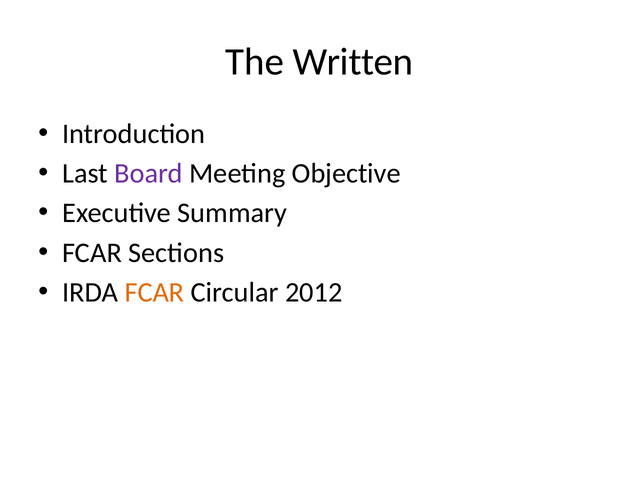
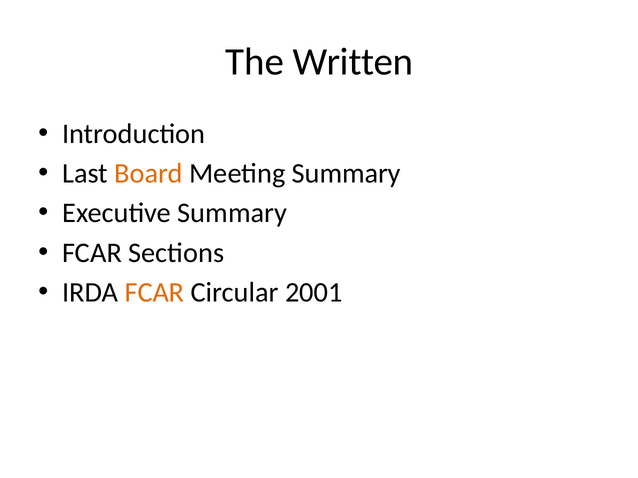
Board colour: purple -> orange
Meeting Objective: Objective -> Summary
2012: 2012 -> 2001
